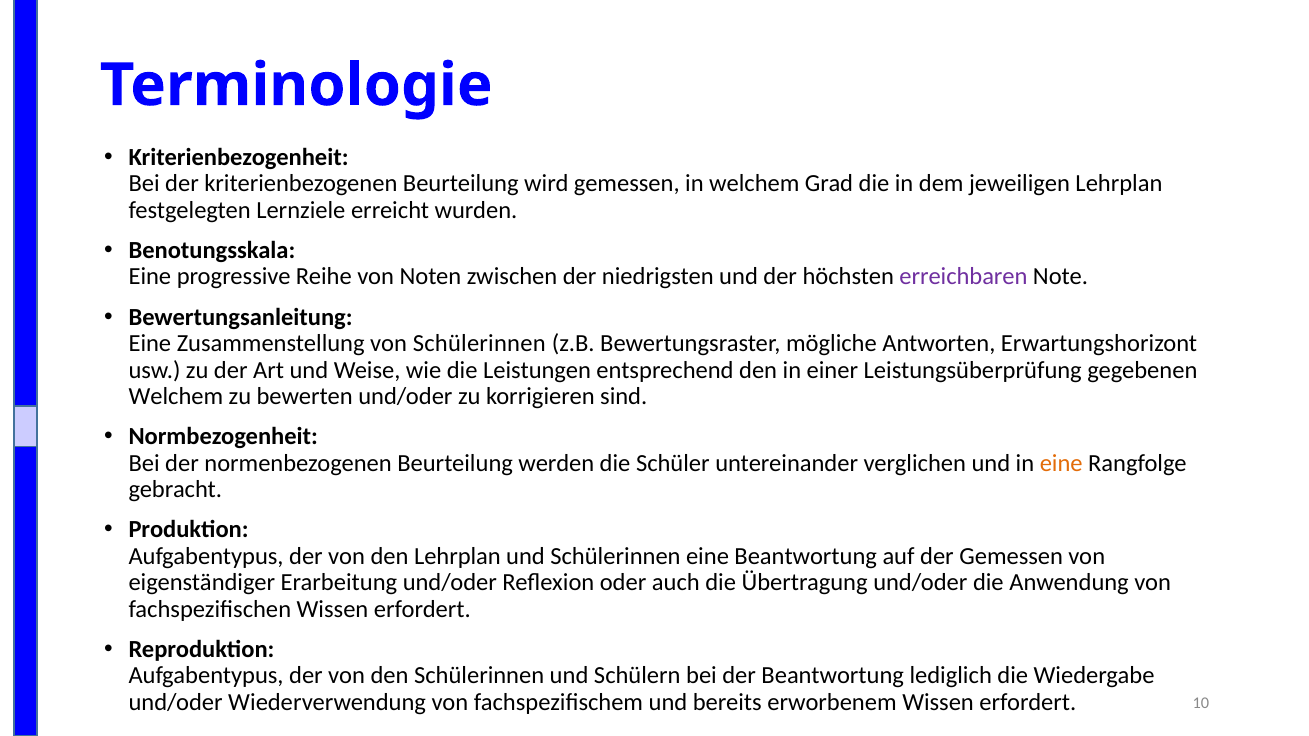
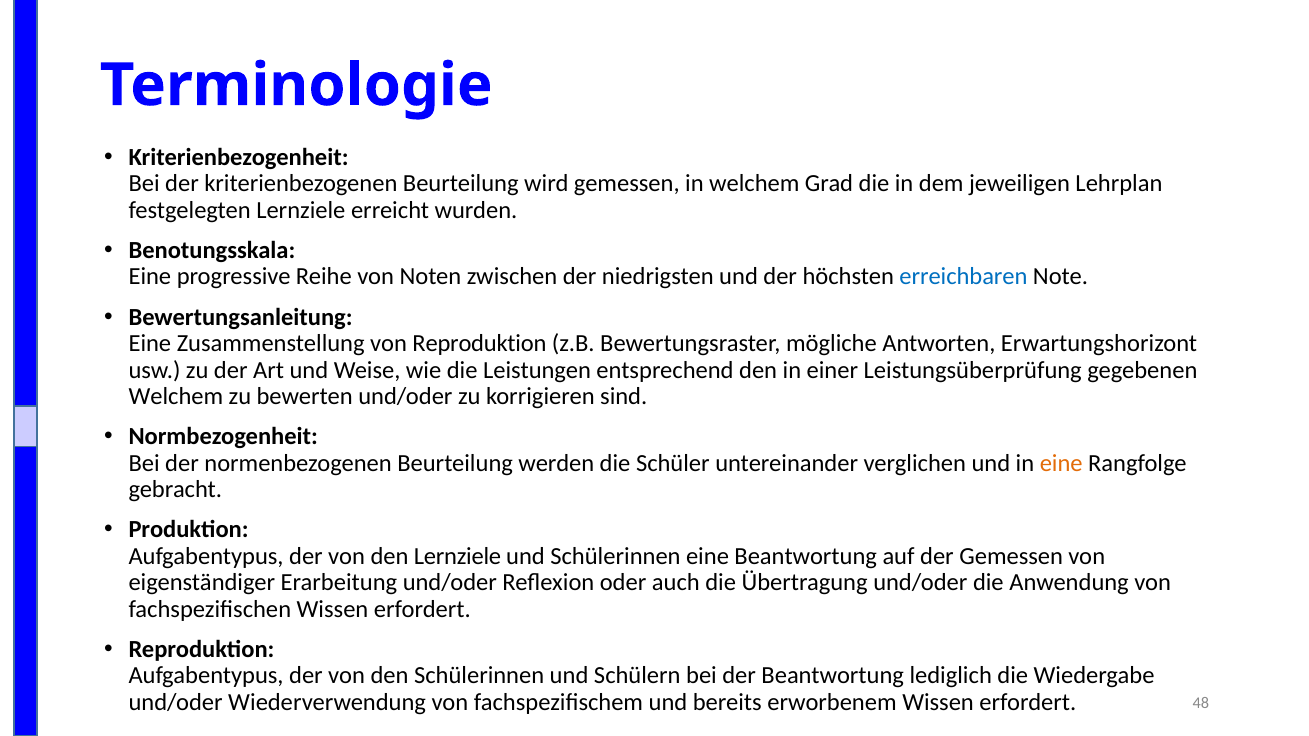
erreichbaren colour: purple -> blue
von Schülerinnen: Schülerinnen -> Reproduktion
den Lehrplan: Lehrplan -> Lernziele
10: 10 -> 48
